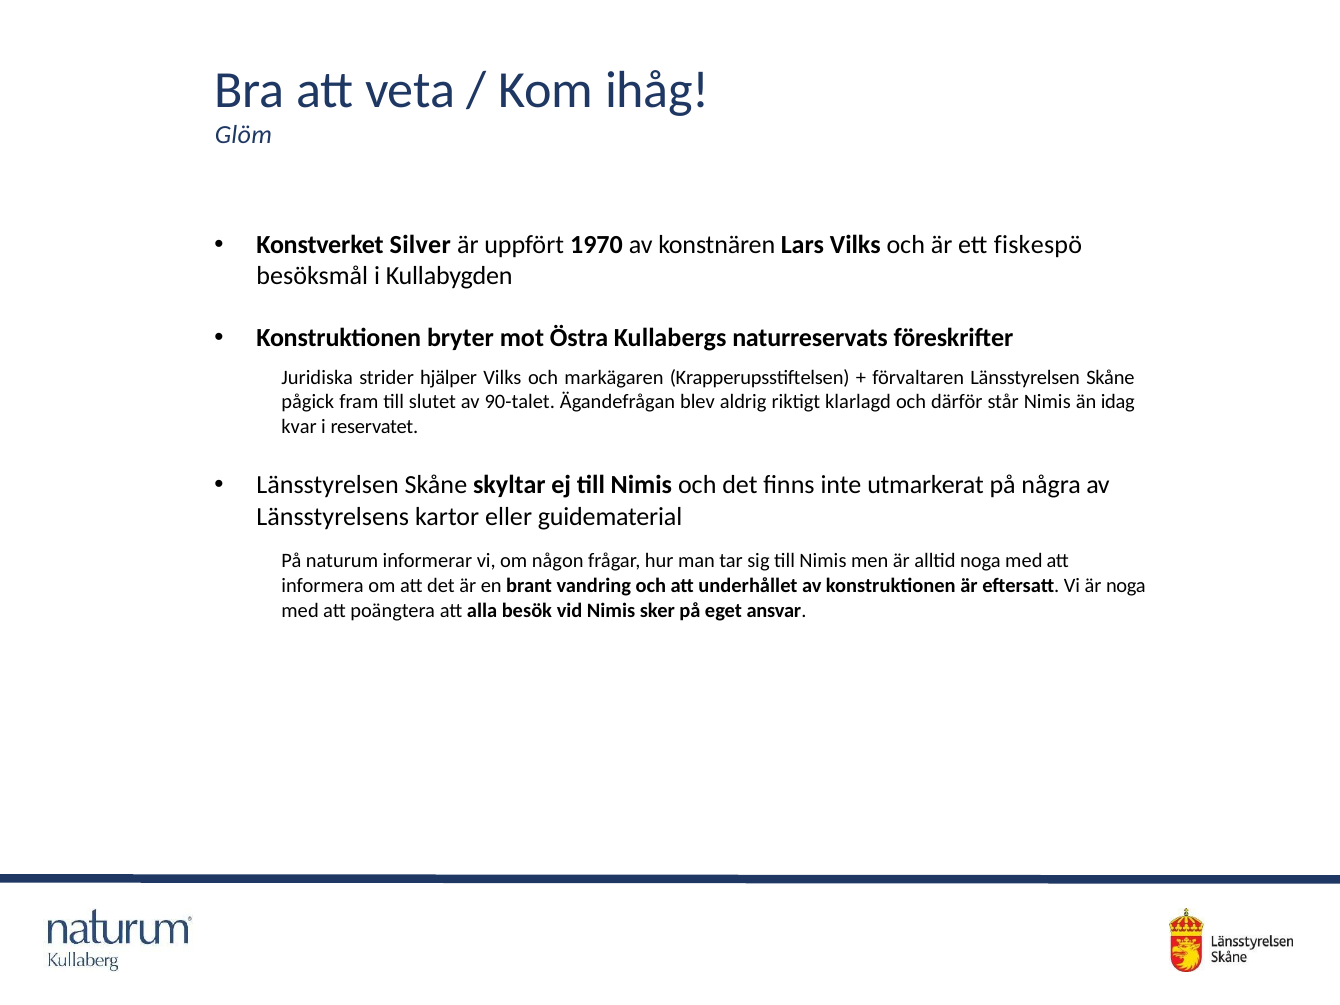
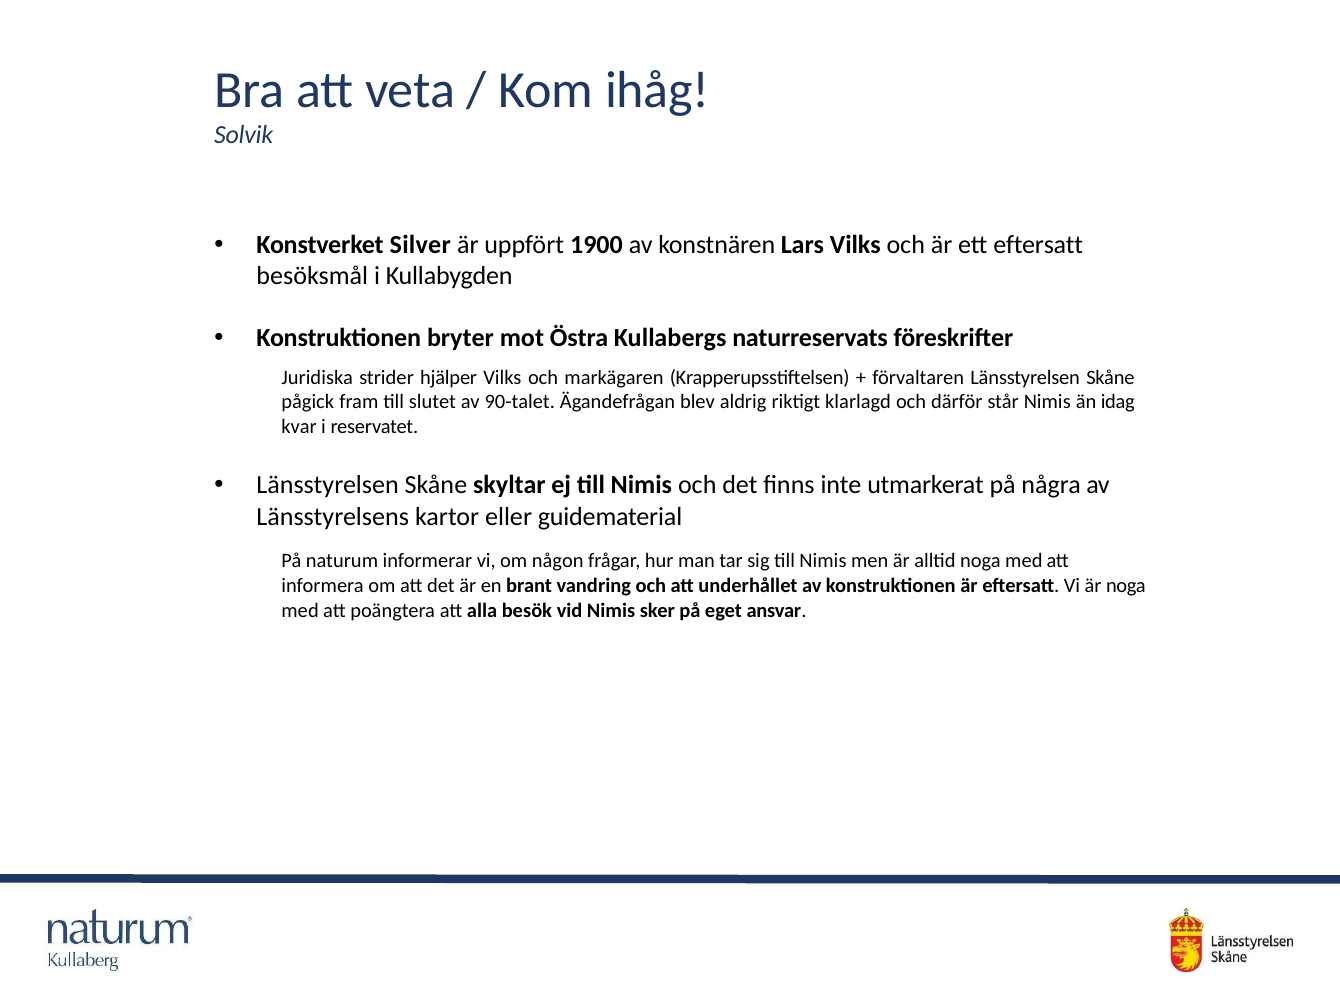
Glöm: Glöm -> Solvik
1970: 1970 -> 1900
ett fiskespö: fiskespö -> eftersatt
